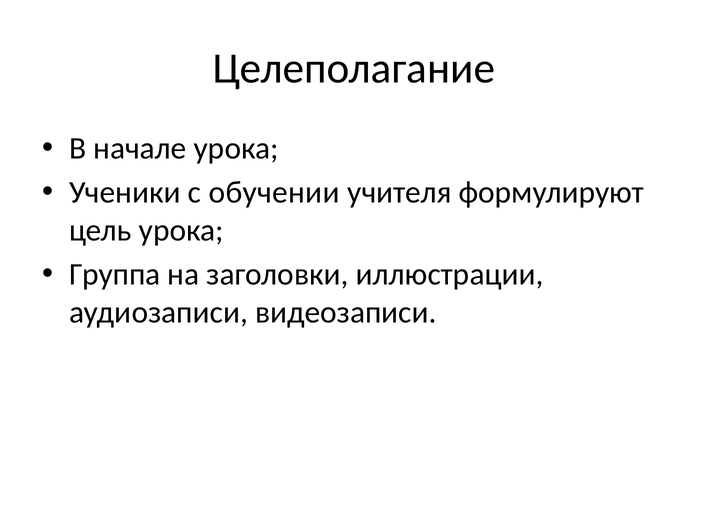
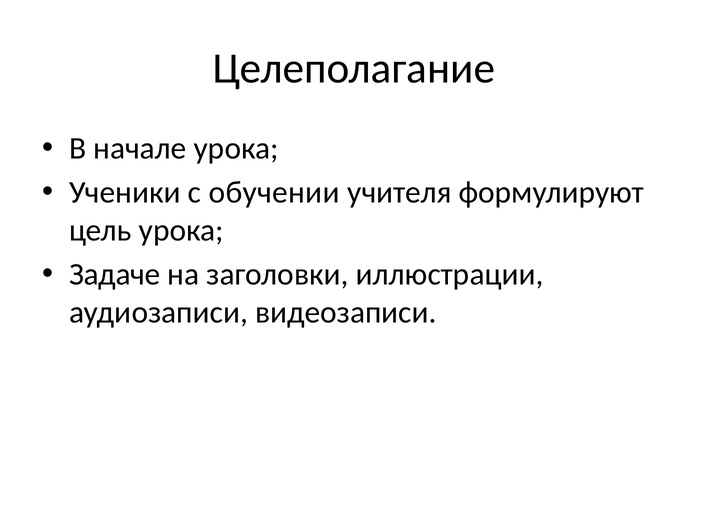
Группа: Группа -> Задаче
